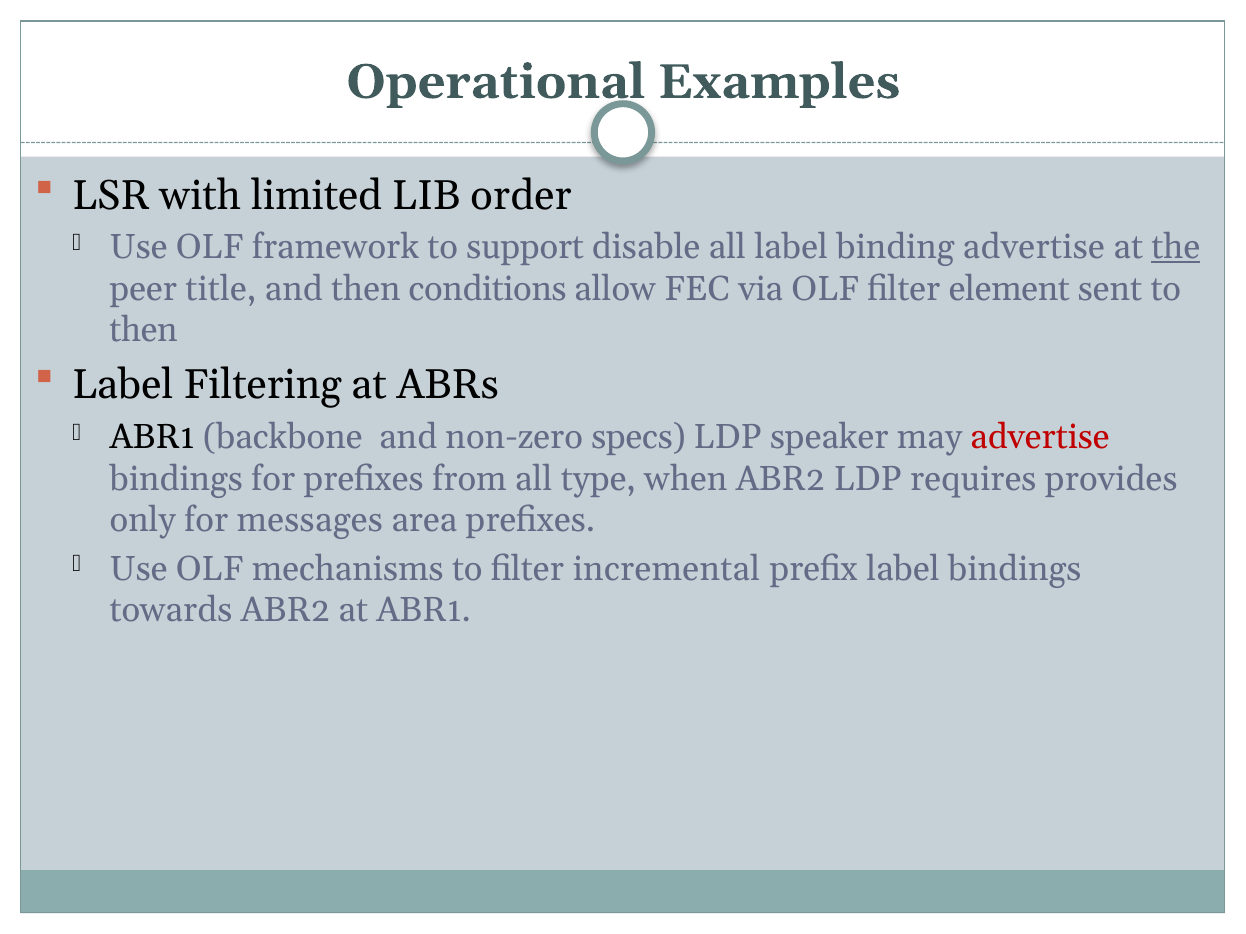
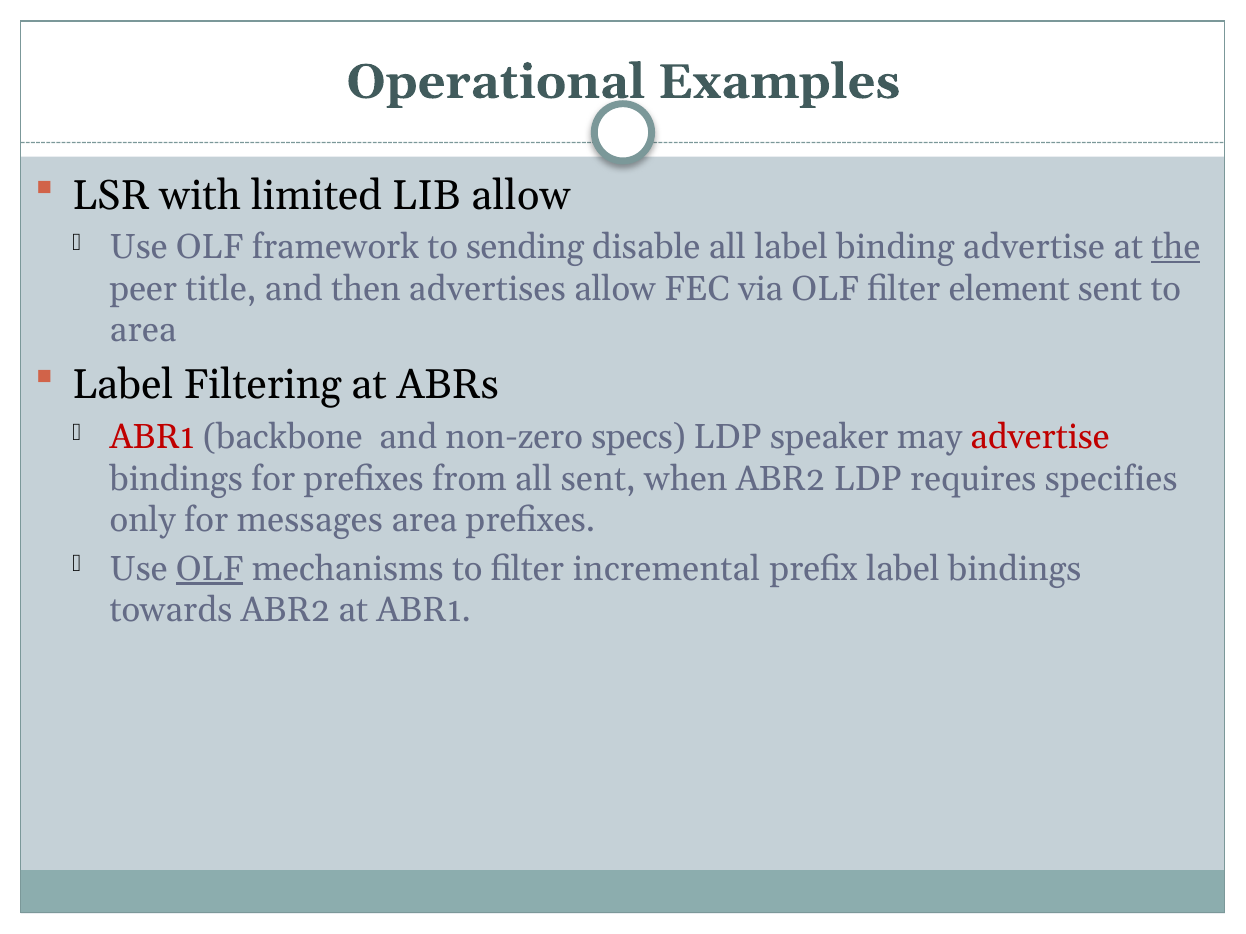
LIB order: order -> allow
support: support -> sending
conditions: conditions -> advertises
then at (144, 331): then -> area
ABR1 at (152, 437) colour: black -> red
all type: type -> sent
provides: provides -> specifies
OLF at (210, 569) underline: none -> present
